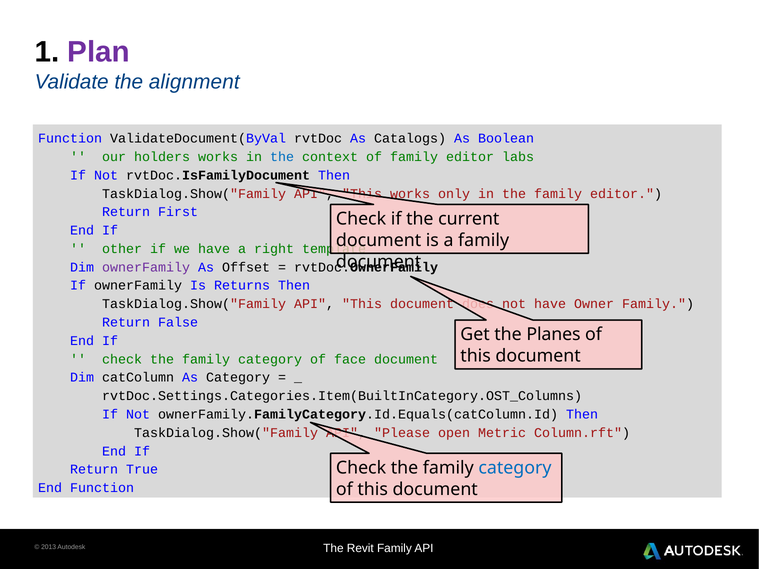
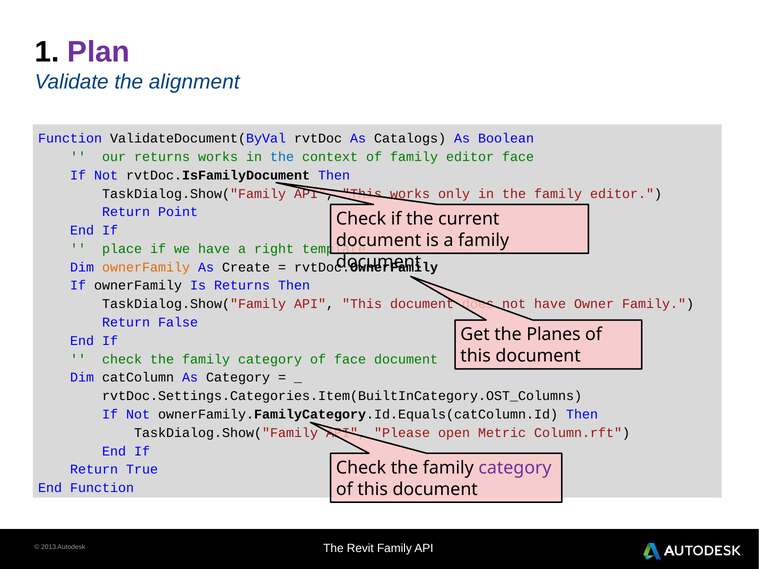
our holders: holders -> returns
editor labs: labs -> face
First: First -> Point
other: other -> place
ownerFamily at (146, 267) colour: purple -> orange
Offset: Offset -> Create
category at (515, 468) colour: blue -> purple
